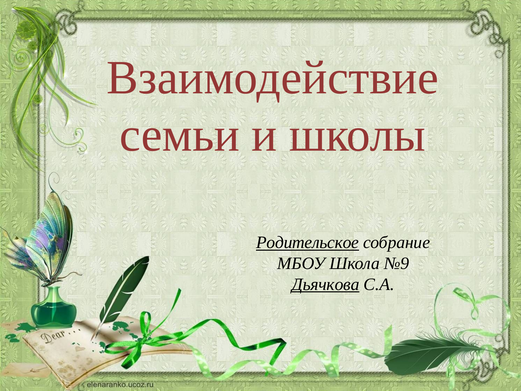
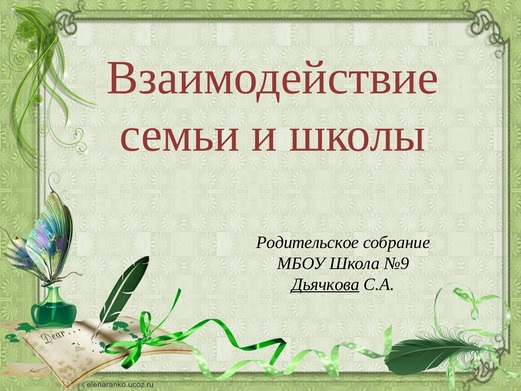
Родительское underline: present -> none
